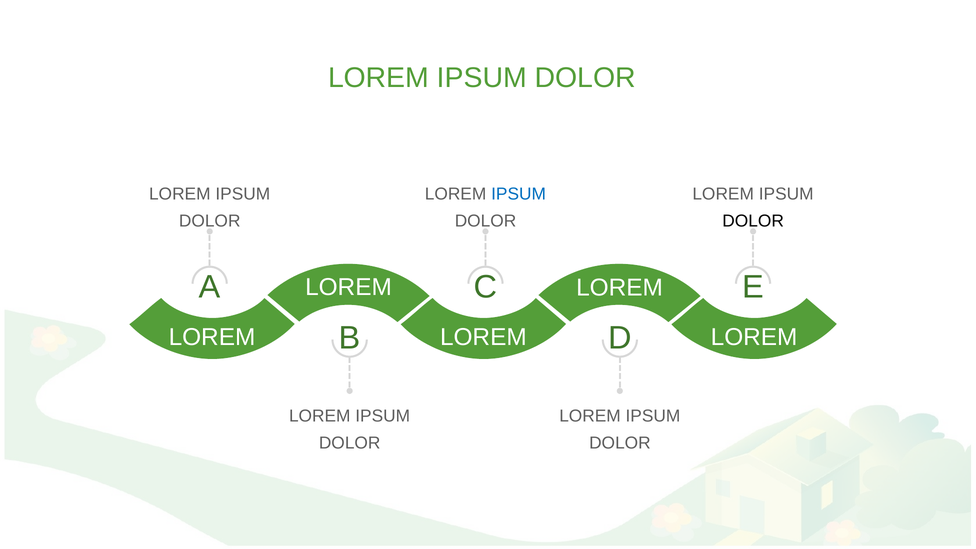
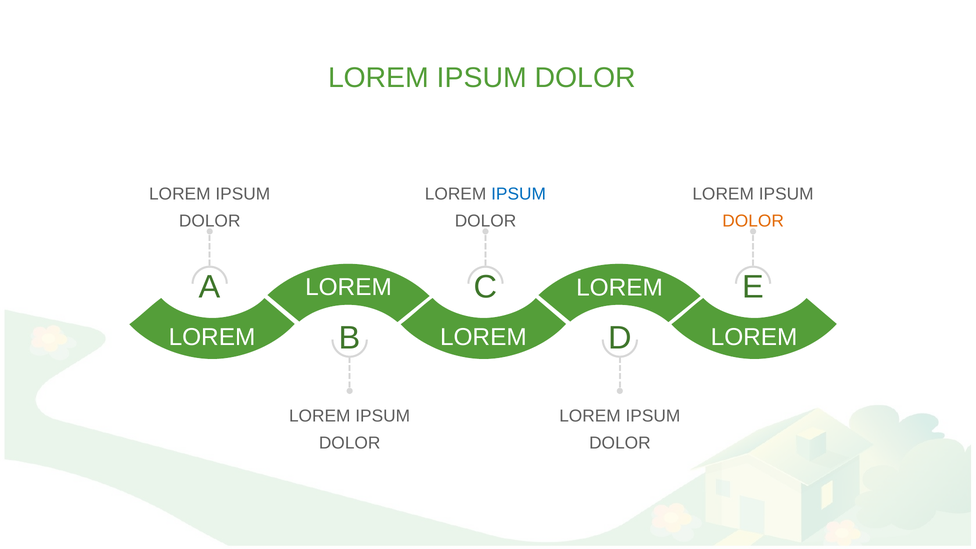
DOLOR at (753, 221) colour: black -> orange
